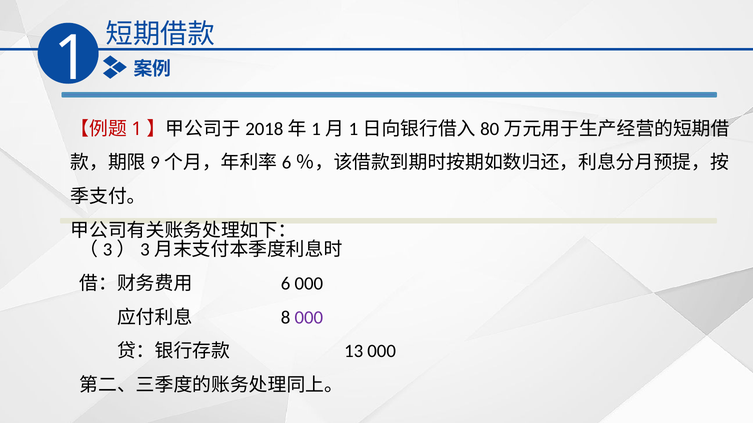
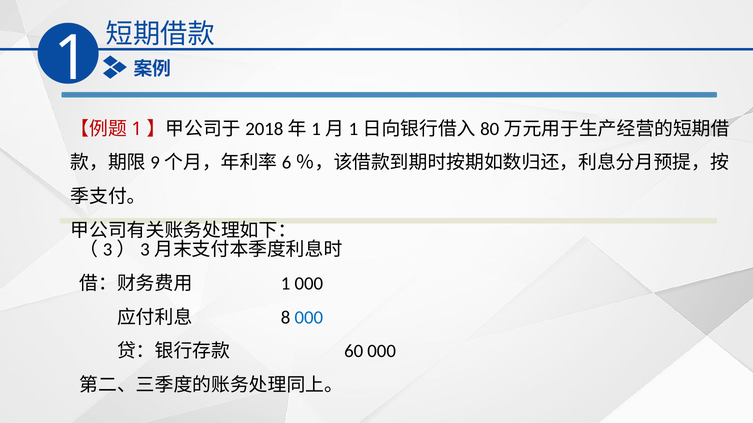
6 at (286, 284): 6 -> 1
000 at (309, 318) colour: purple -> blue
13: 13 -> 60
